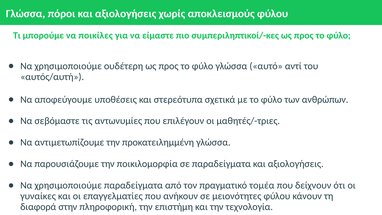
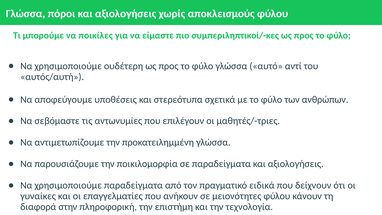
τομέα: τομέα -> ειδικά
